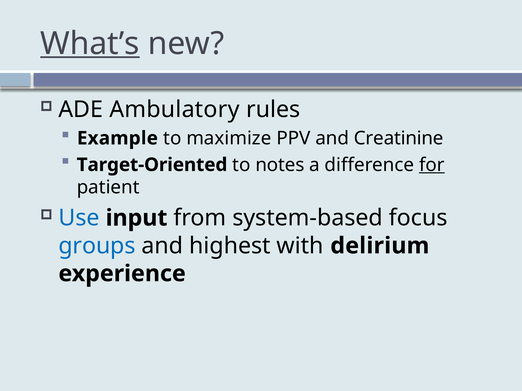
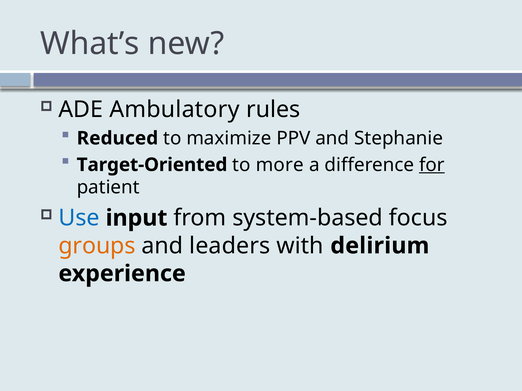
What’s underline: present -> none
Example: Example -> Reduced
Creatinine: Creatinine -> Stephanie
notes: notes -> more
groups colour: blue -> orange
highest: highest -> leaders
